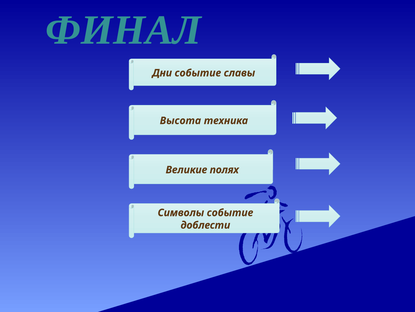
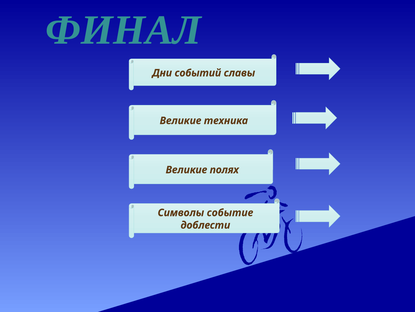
Дни событие: событие -> событий
Высота at (180, 120): Высота -> Великие
